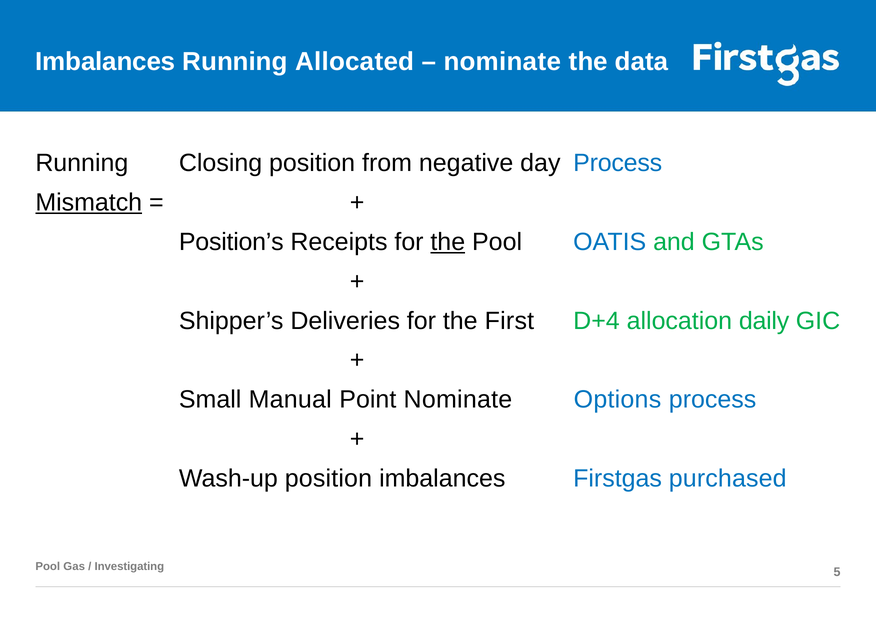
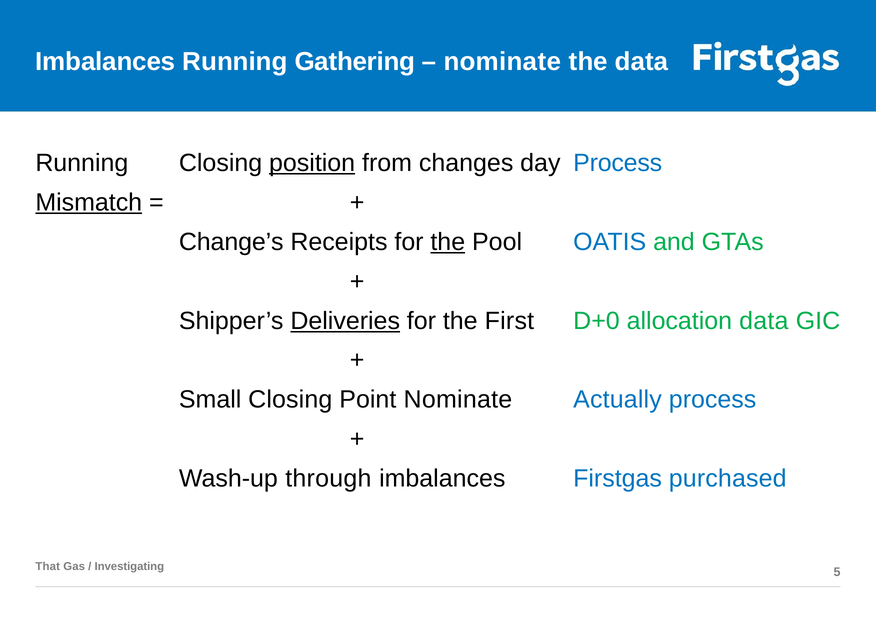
Allocated: Allocated -> Gathering
position at (312, 163) underline: none -> present
negative: negative -> changes
Position’s: Position’s -> Change’s
Deliveries underline: none -> present
D+4: D+4 -> D+0
allocation daily: daily -> data
Small Manual: Manual -> Closing
Options: Options -> Actually
Wash-up position: position -> through
Pool at (48, 567): Pool -> That
